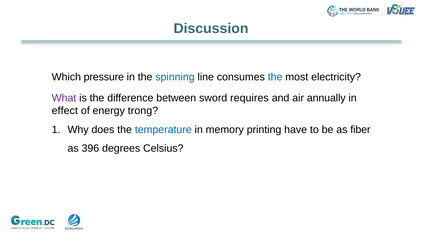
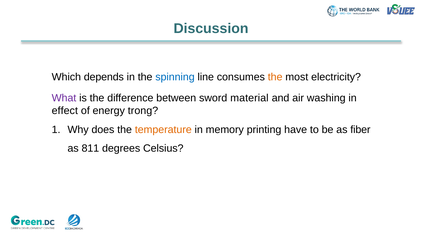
pressure: pressure -> depends
the at (275, 77) colour: blue -> orange
requires: requires -> material
annually: annually -> washing
temperature colour: blue -> orange
396: 396 -> 811
